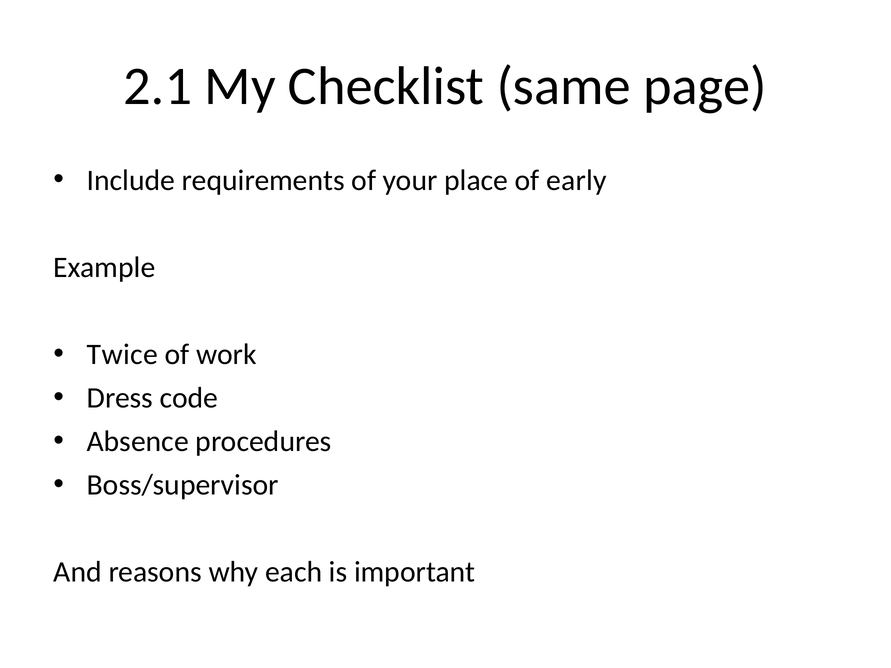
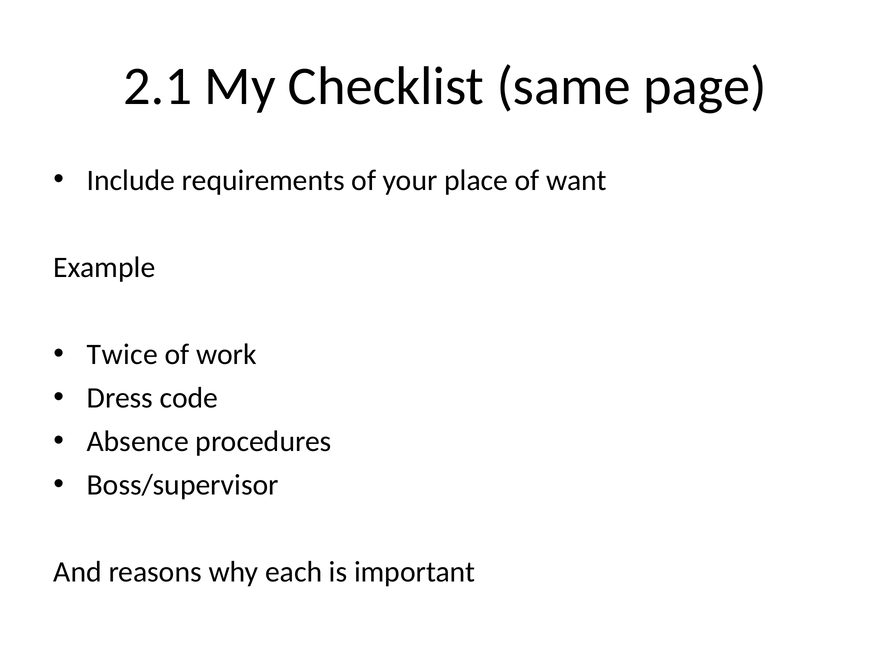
early: early -> want
